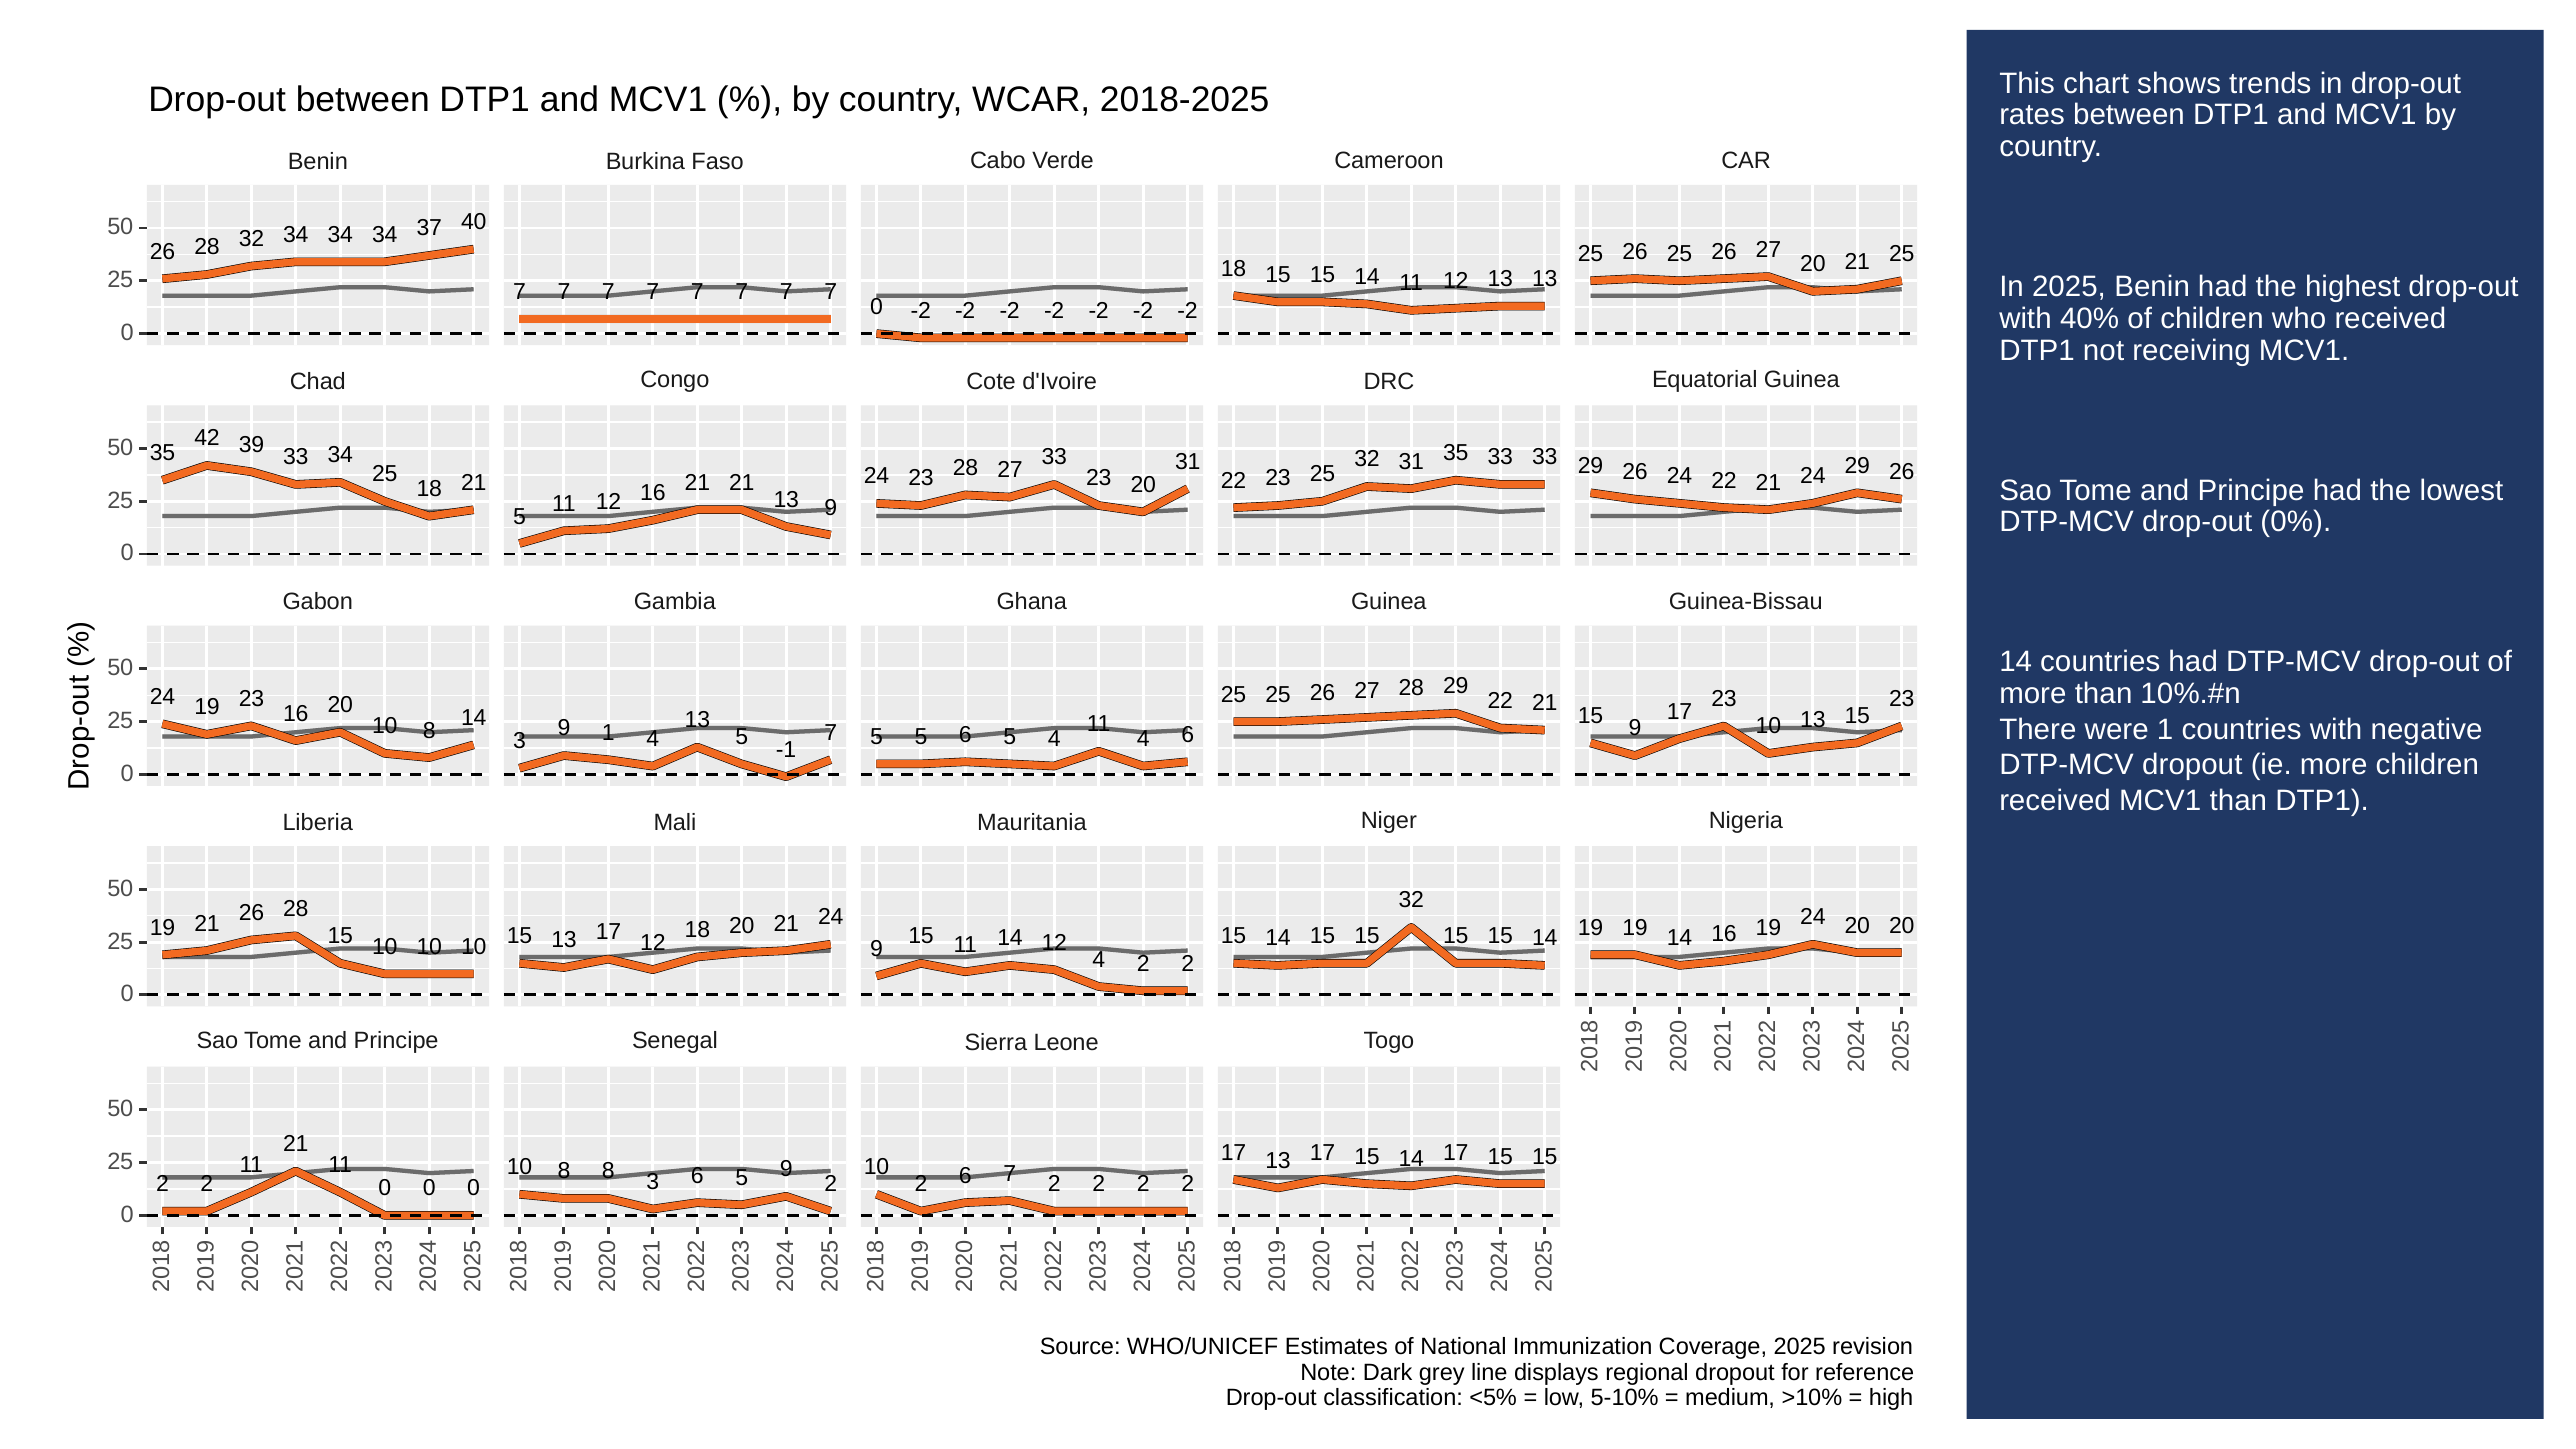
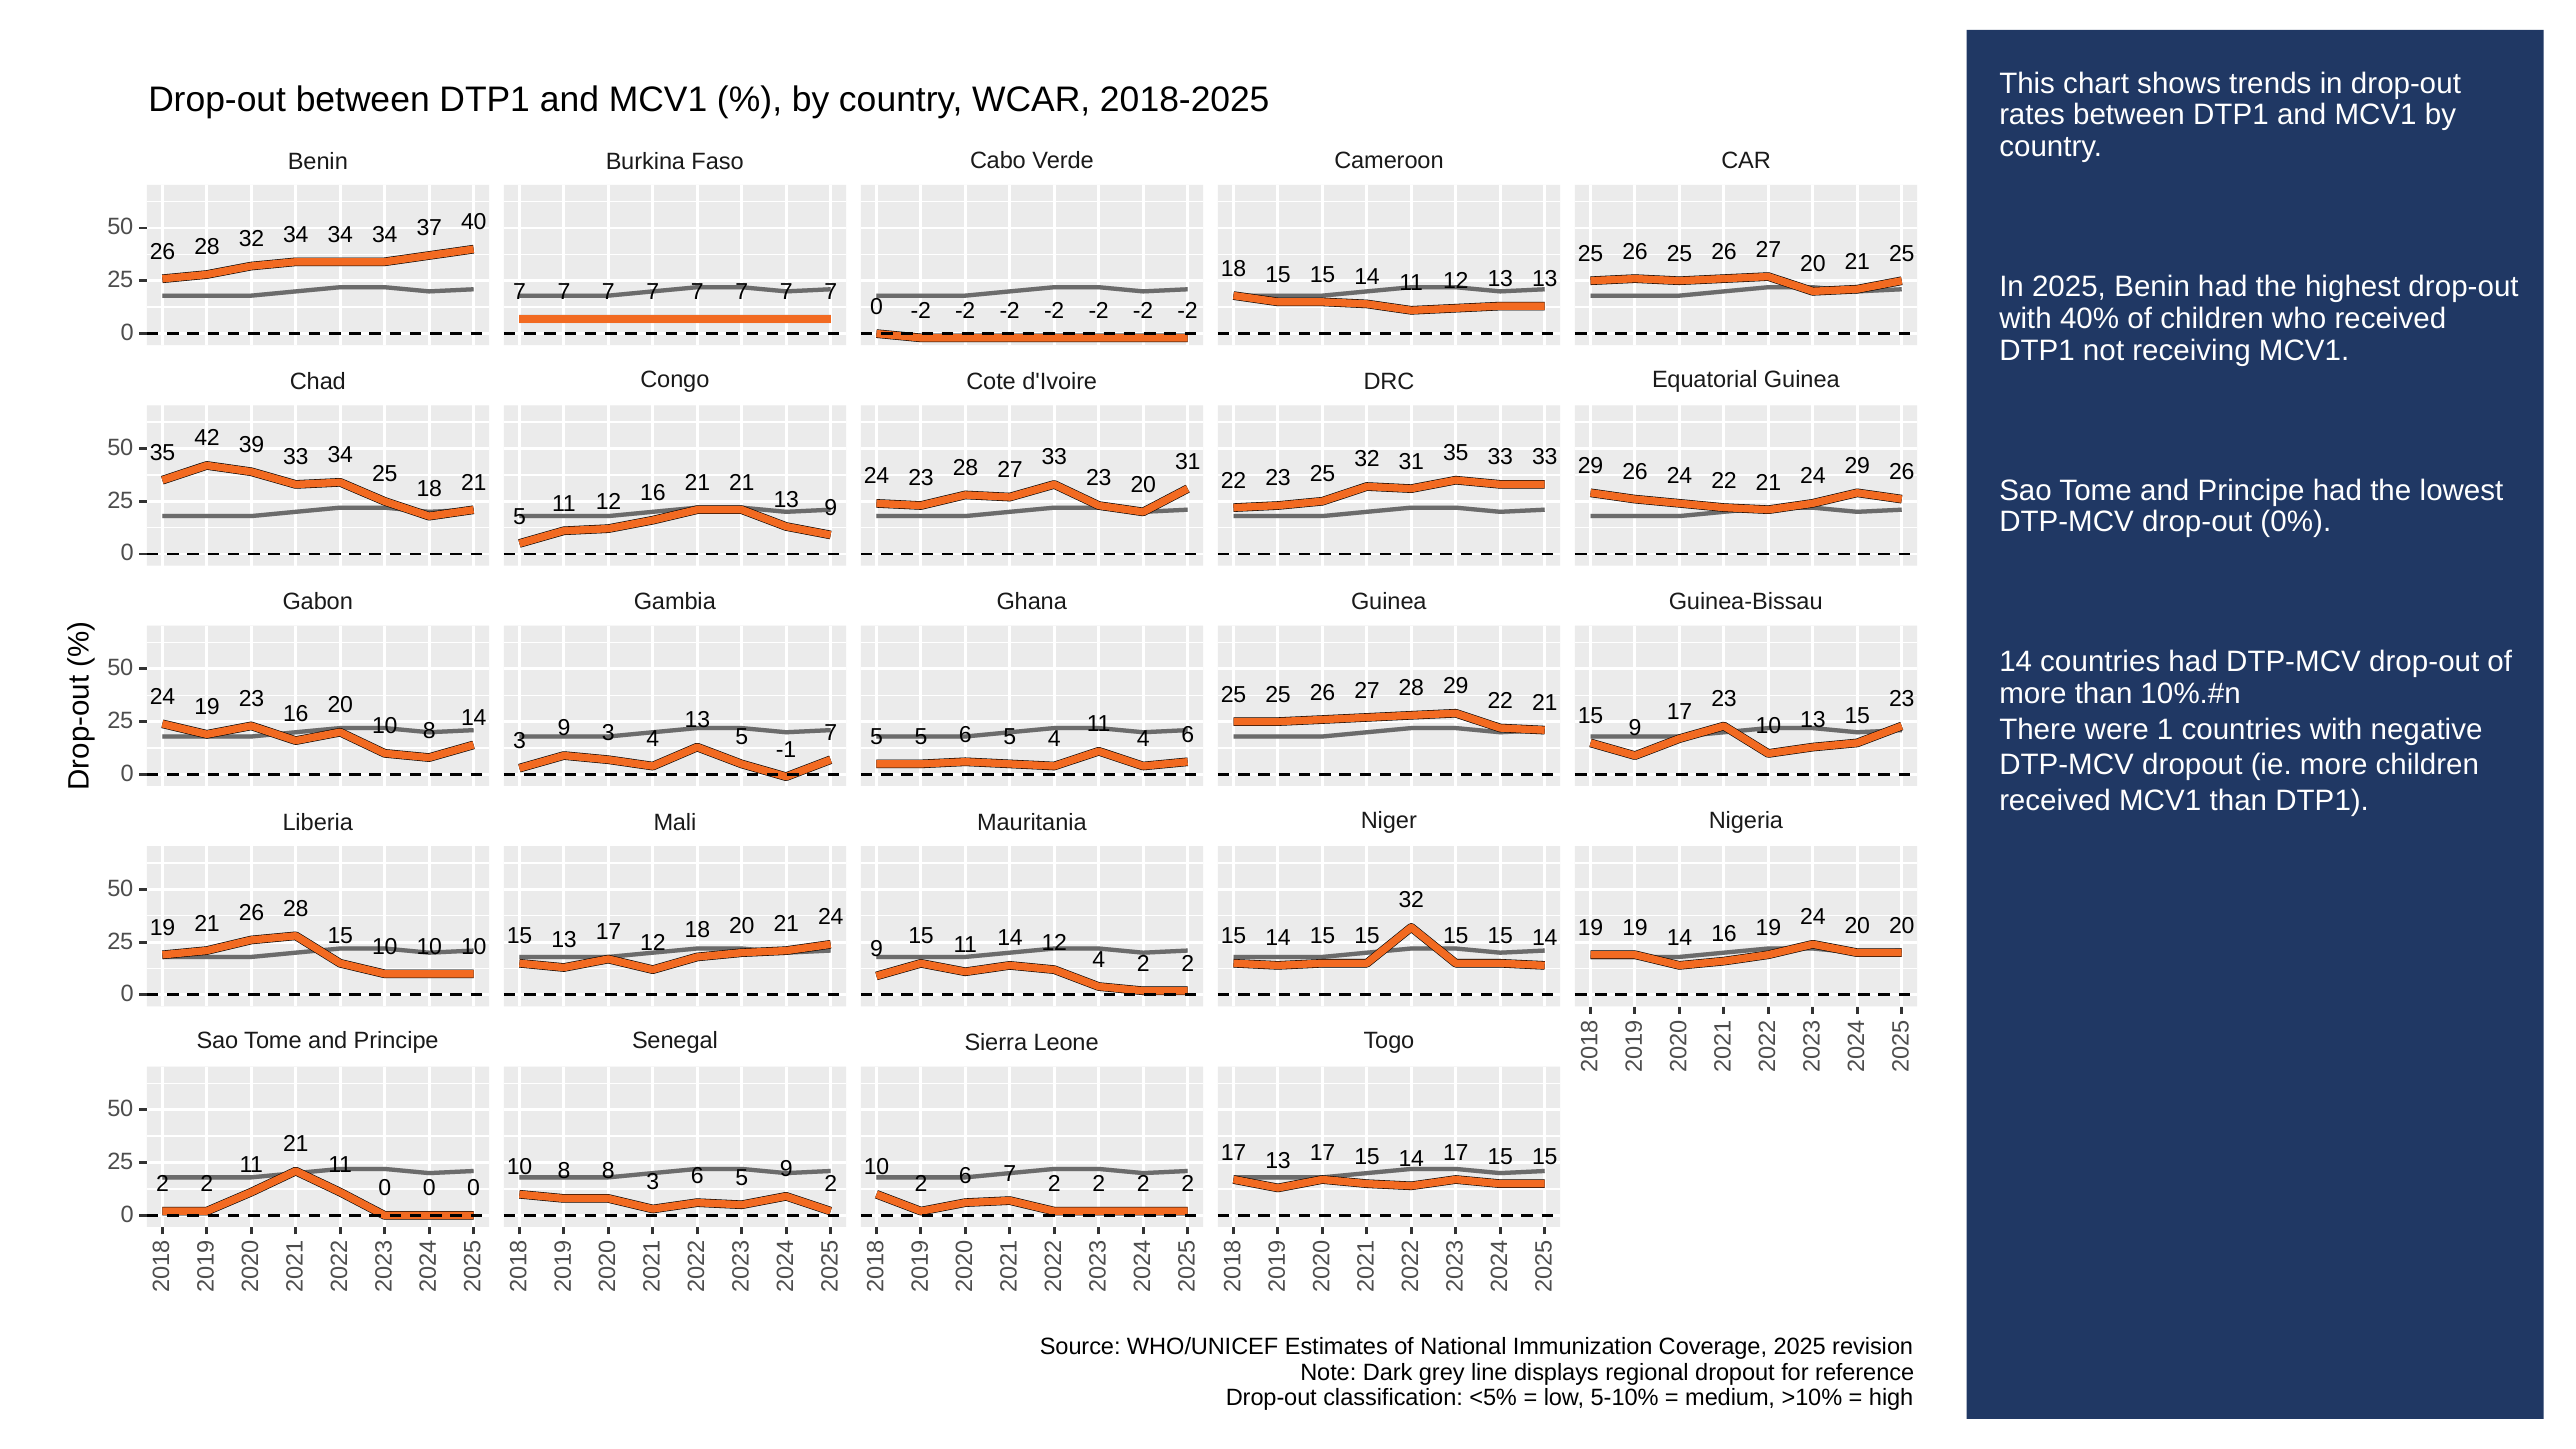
1 at (608, 733): 1 -> 3
